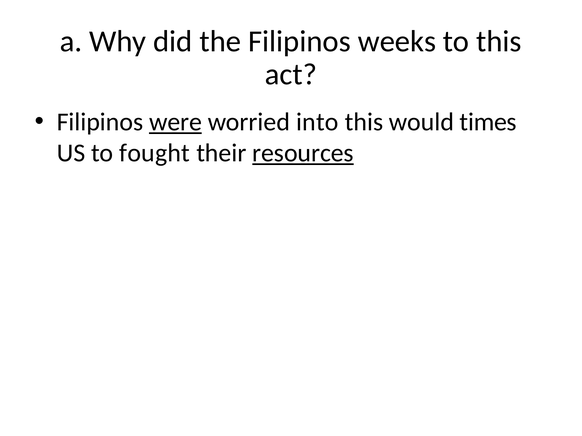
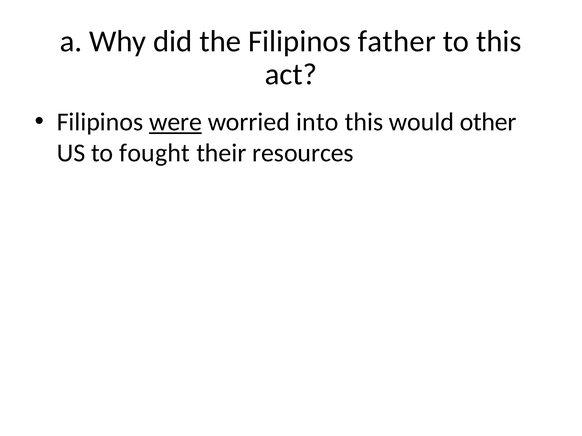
weeks: weeks -> father
times: times -> other
resources underline: present -> none
